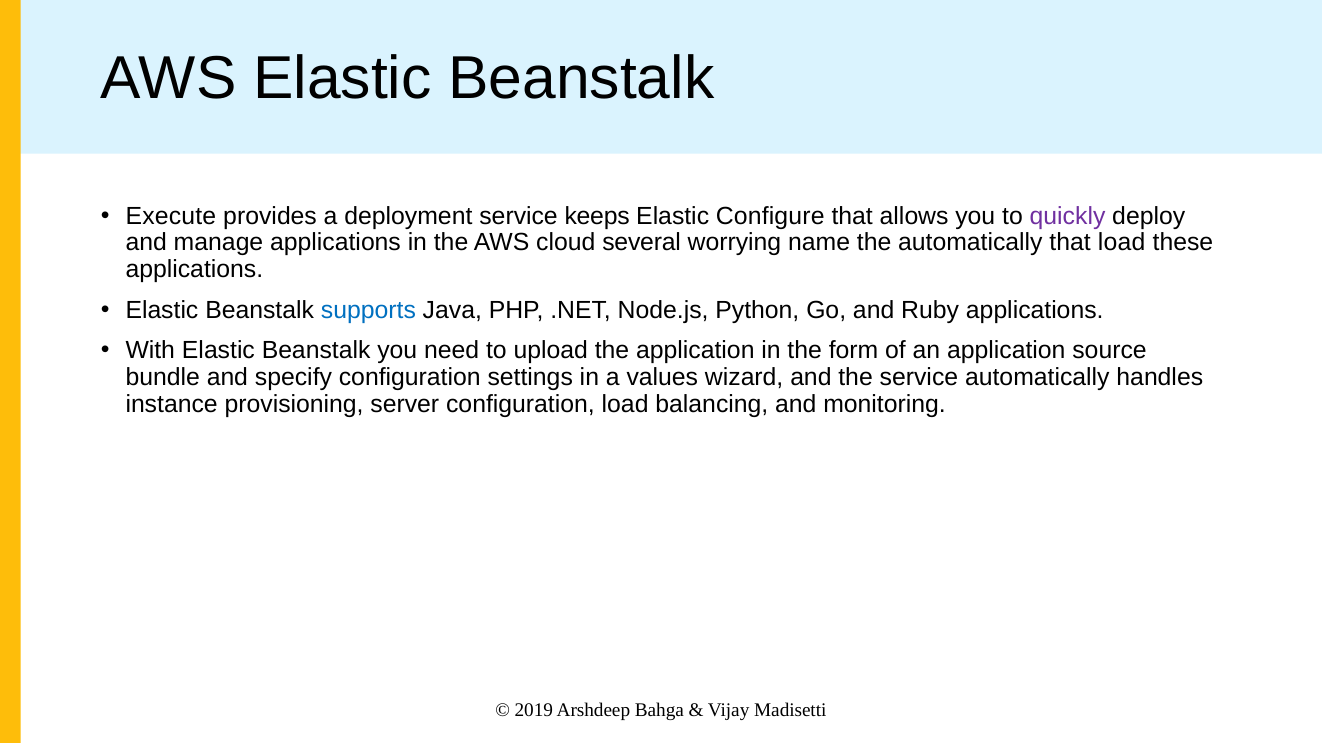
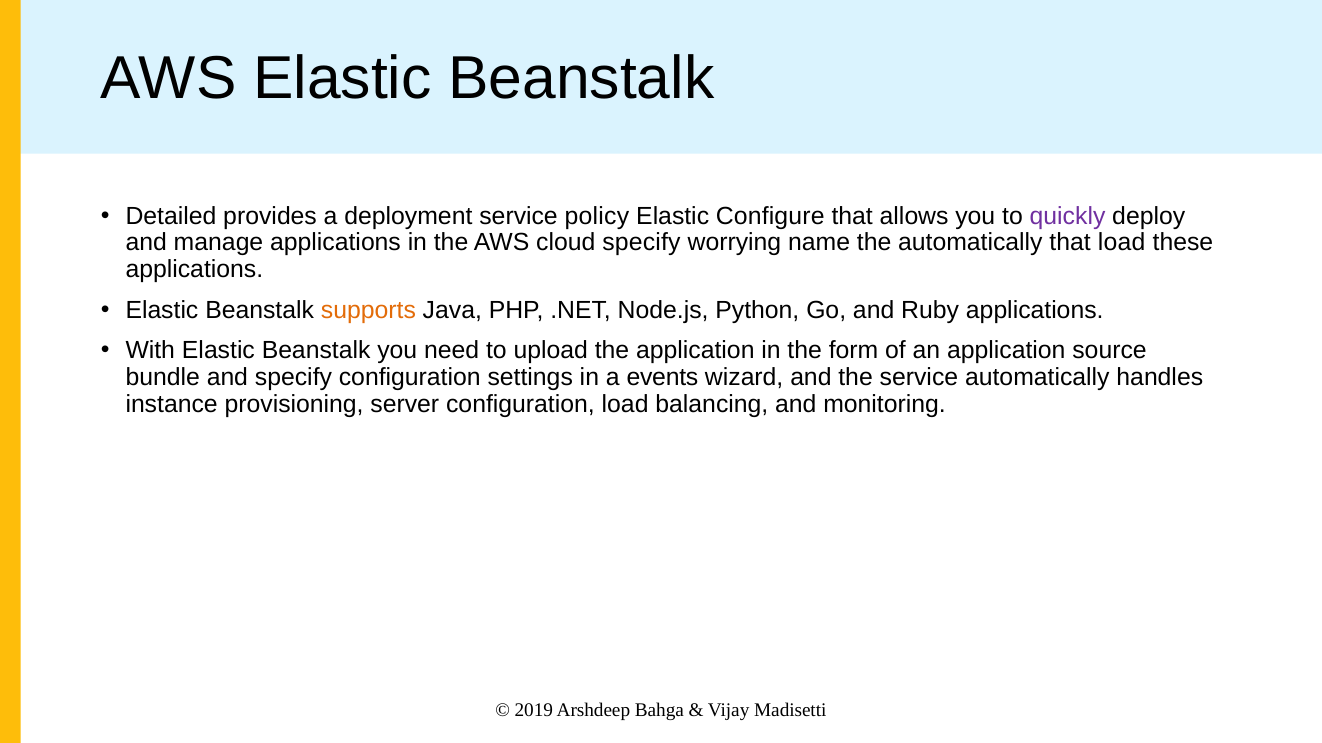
Execute: Execute -> Detailed
keeps: keeps -> policy
cloud several: several -> specify
supports colour: blue -> orange
values: values -> events
